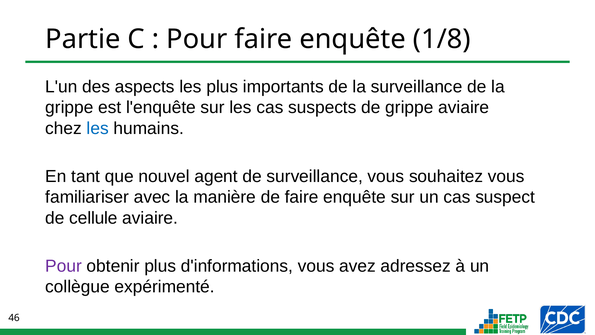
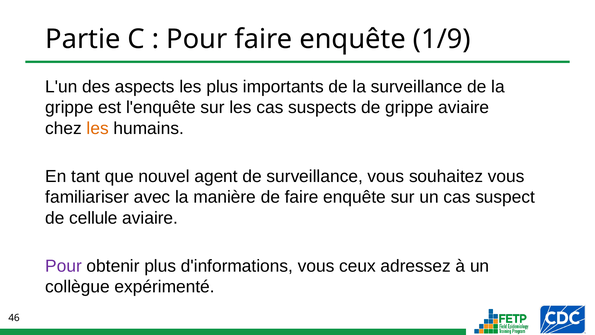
1/8: 1/8 -> 1/9
les at (98, 128) colour: blue -> orange
avez: avez -> ceux
